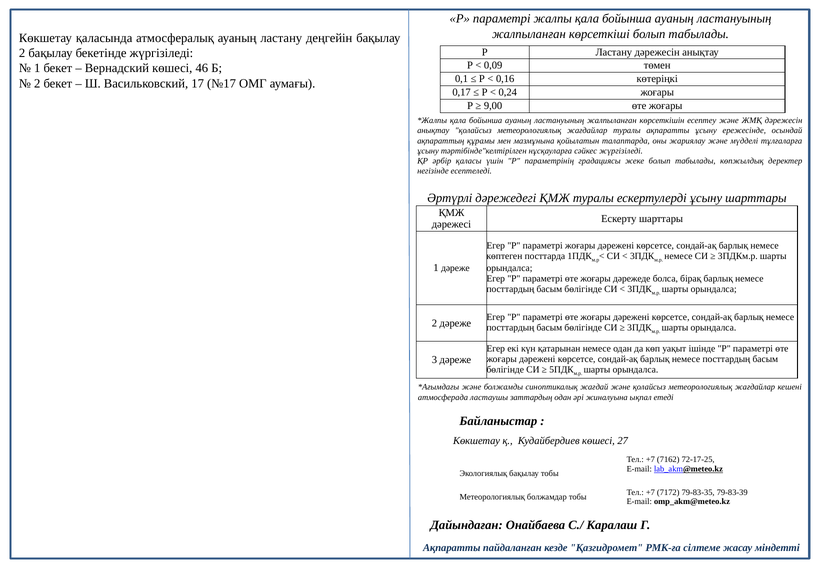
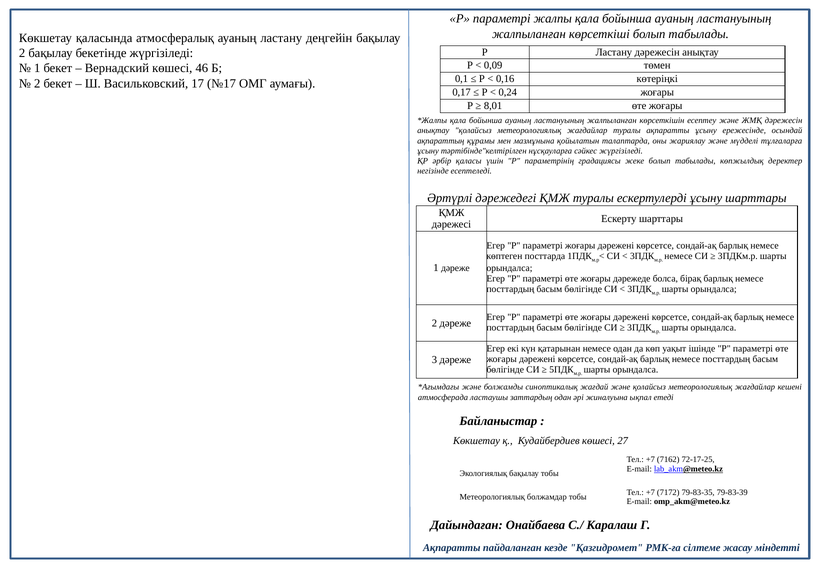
9,00: 9,00 -> 8,01
